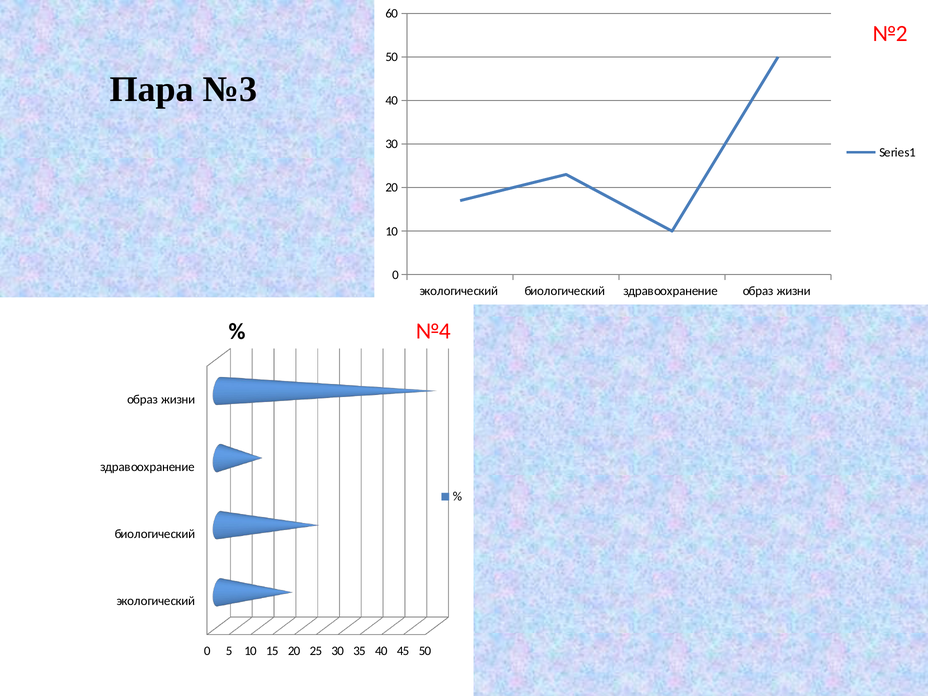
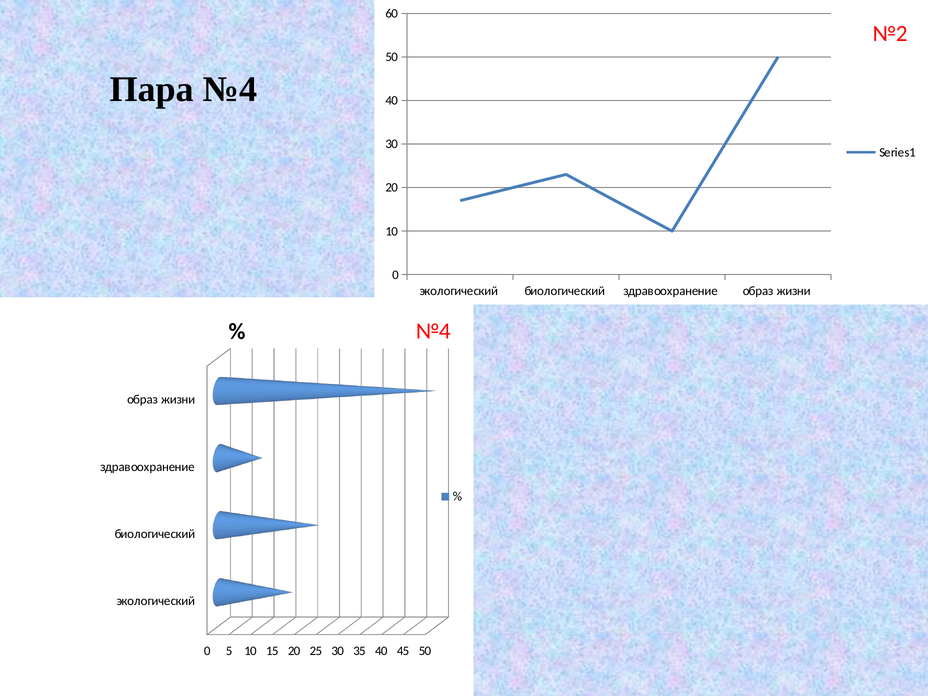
Пара №3: №3 -> №4
